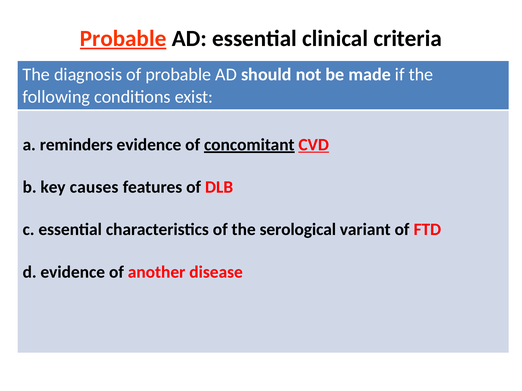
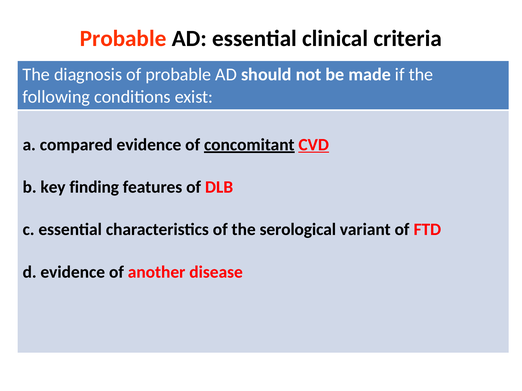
Probable at (123, 39) underline: present -> none
reminders: reminders -> compared
causes: causes -> finding
